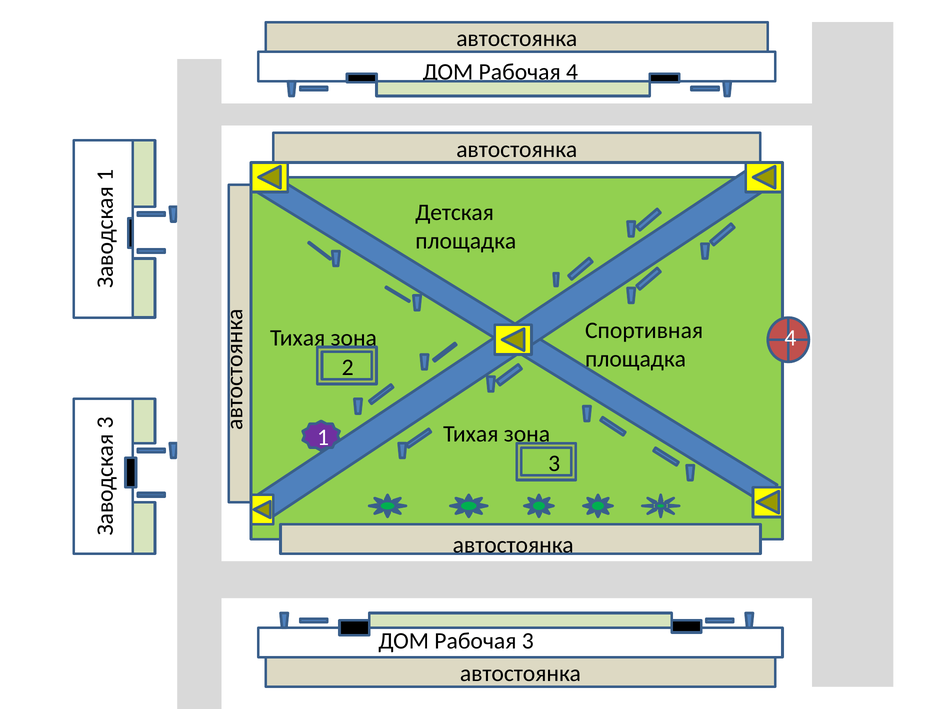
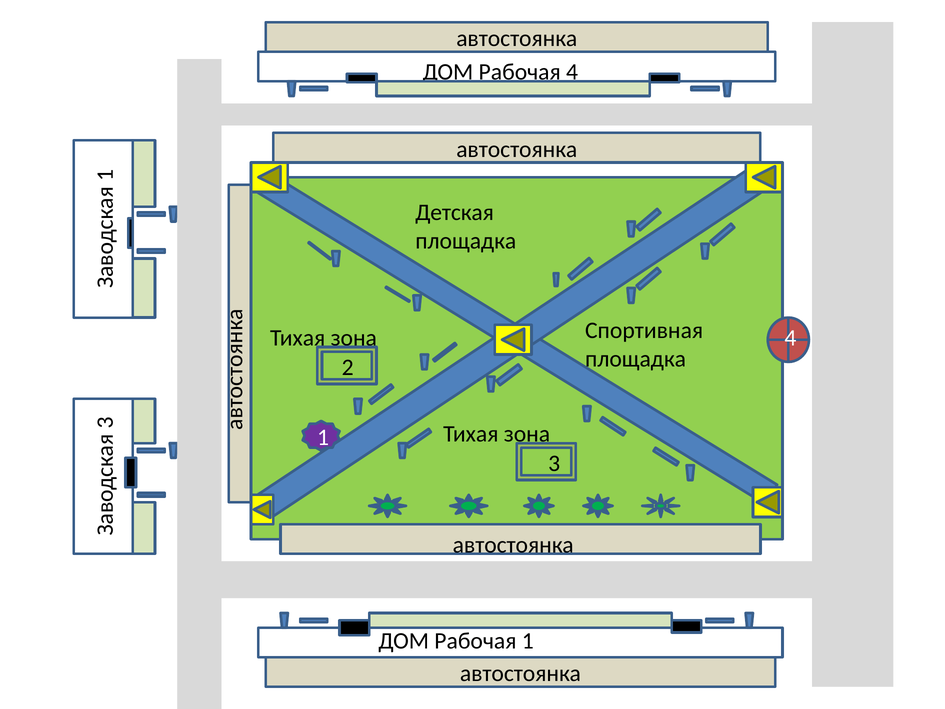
Рабочая 3: 3 -> 1
